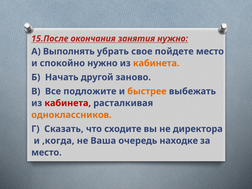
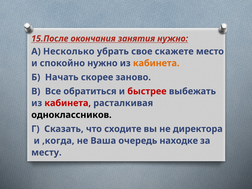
Выполнять: Выполнять -> Несколько
пойдете: пойдете -> скажете
другой: другой -> скорее
подложите: подложите -> обратиться
быстрее colour: orange -> red
одноклассников colour: orange -> black
место at (46, 153): место -> месту
